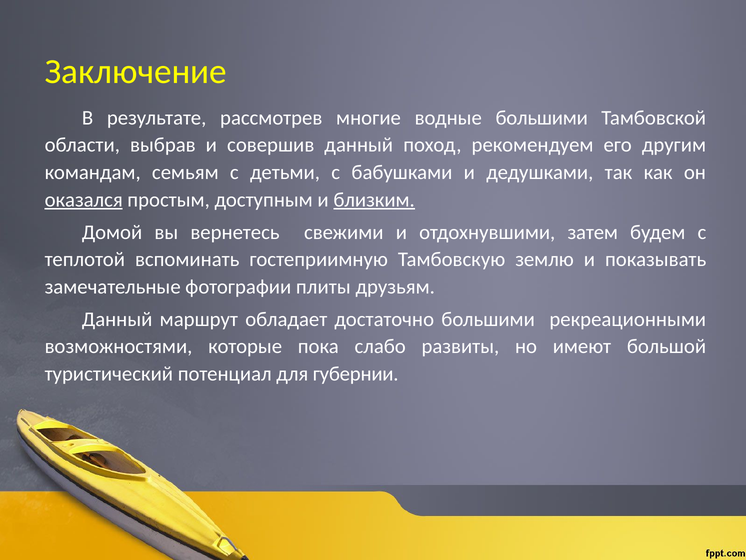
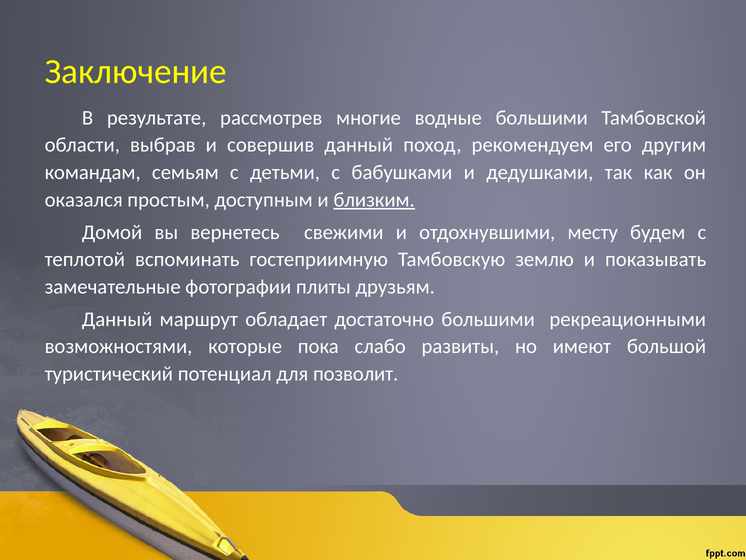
оказался underline: present -> none
затем: затем -> месту
губернии: губернии -> позволит
